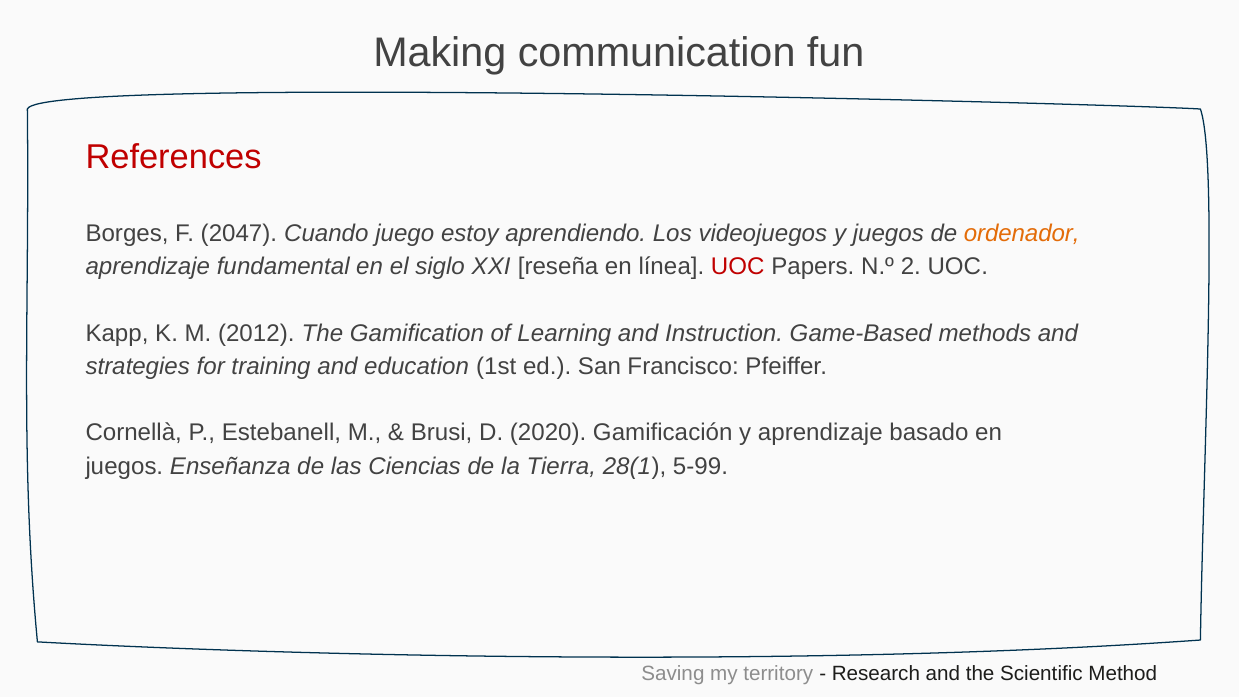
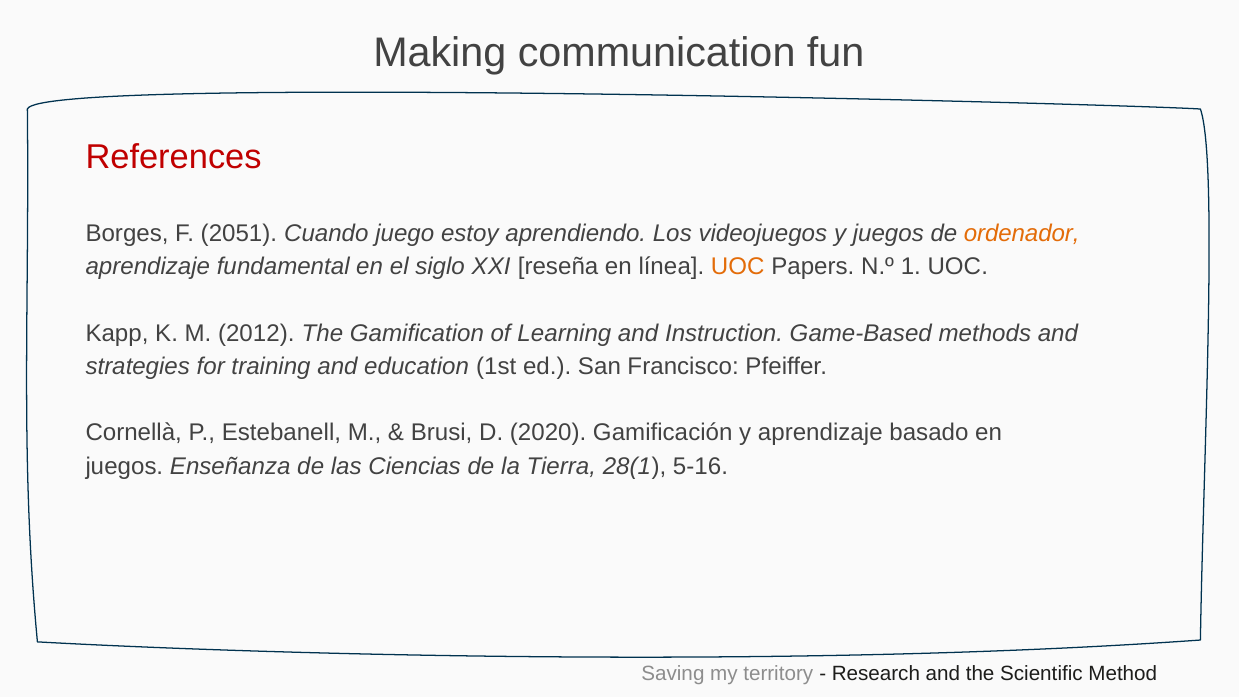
2047: 2047 -> 2051
UOC at (738, 267) colour: red -> orange
2: 2 -> 1
5-99: 5-99 -> 5-16
